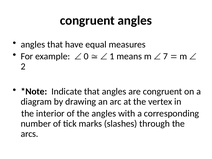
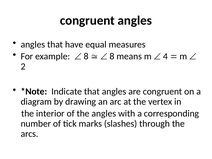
0 at (86, 56): 0 -> 8
1 at (112, 56): 1 -> 8
7: 7 -> 4
